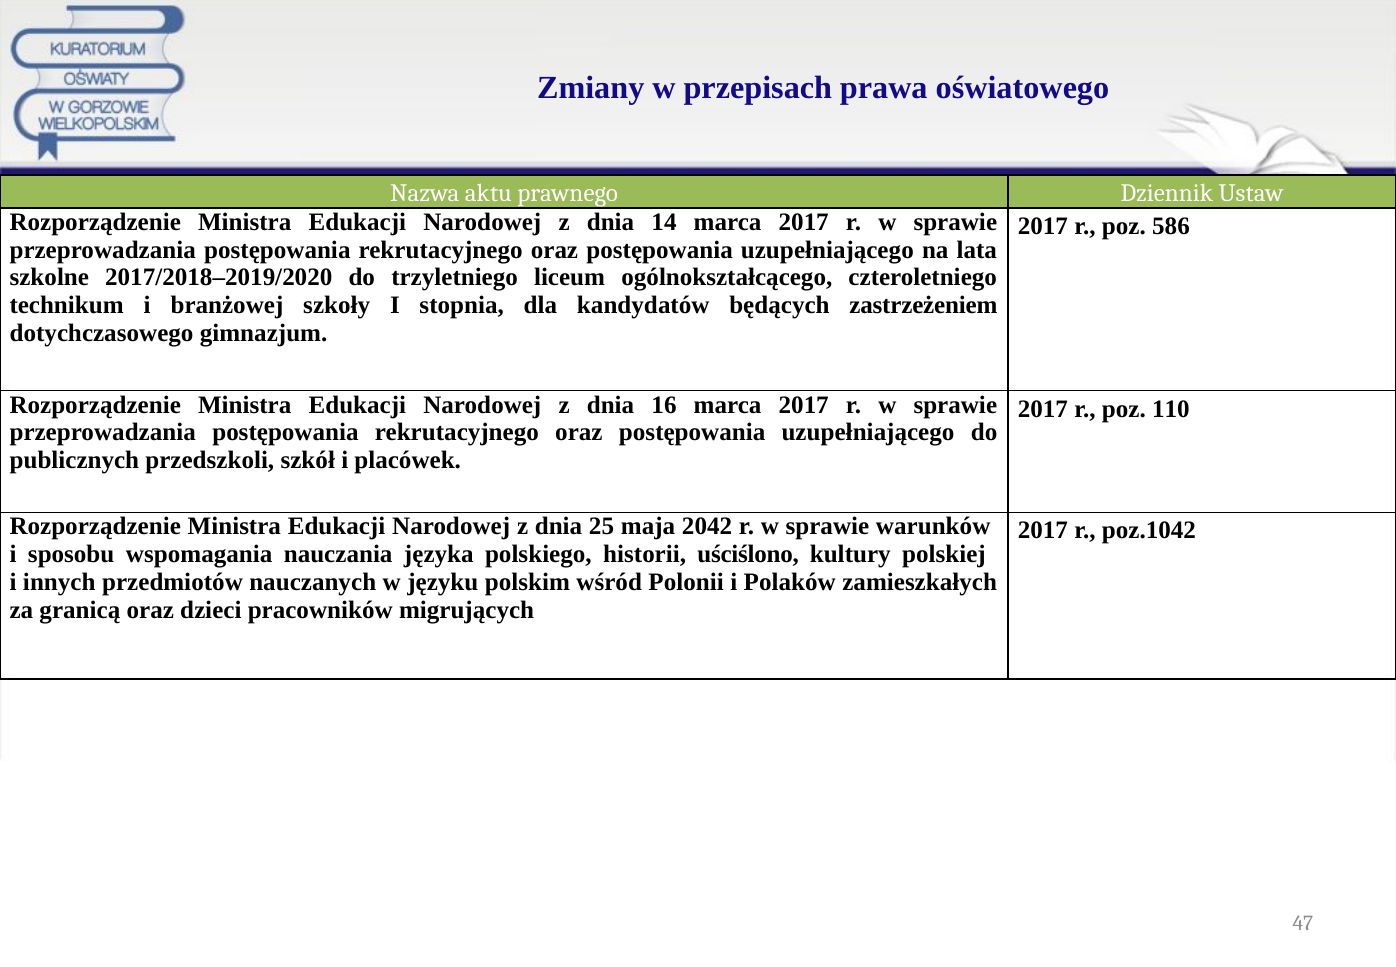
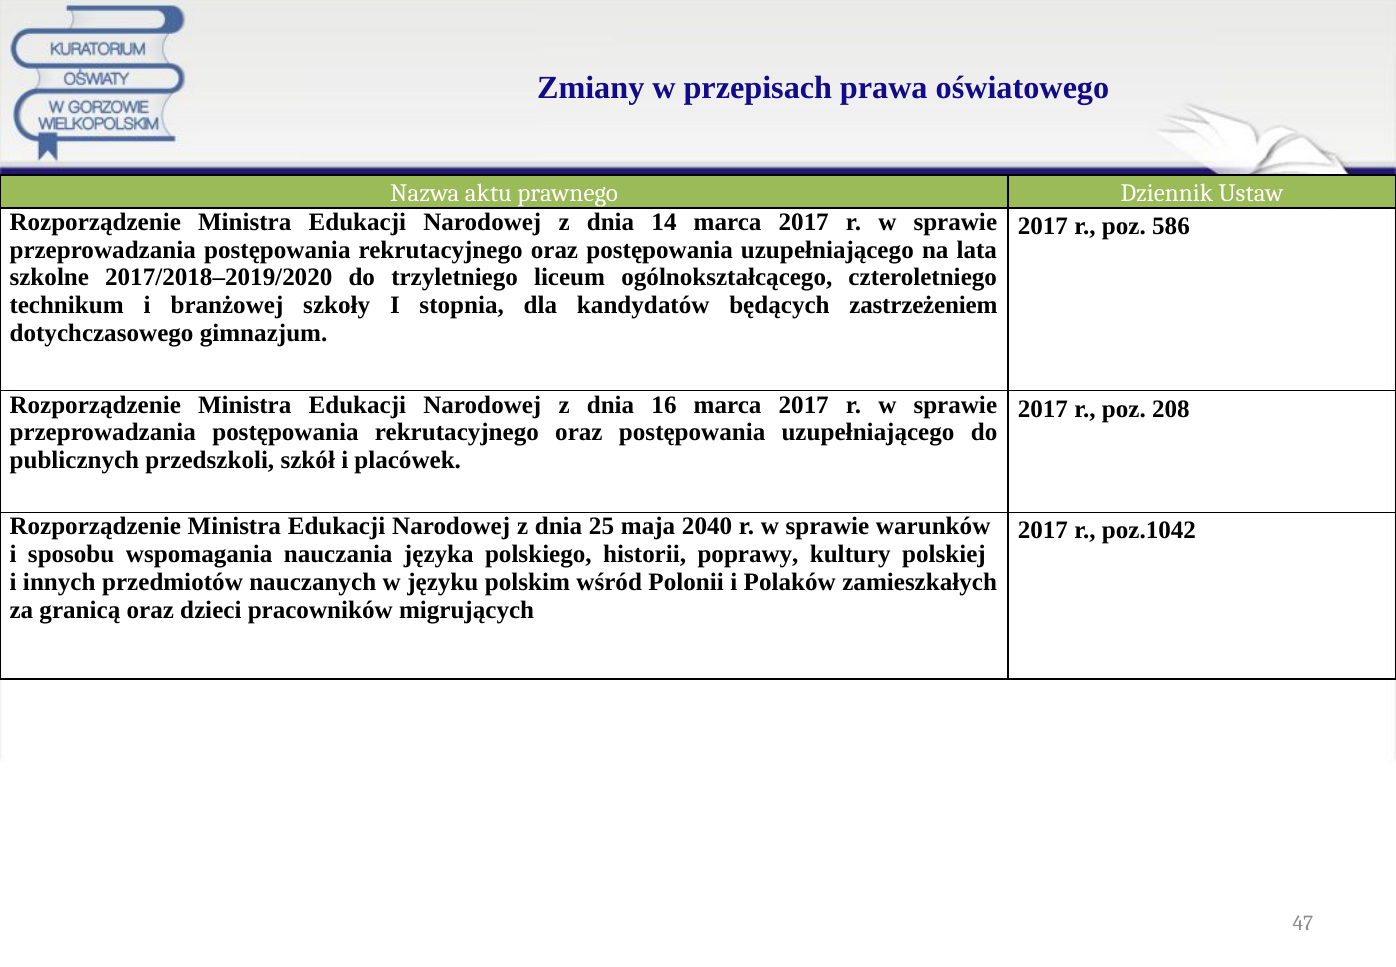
110: 110 -> 208
2042: 2042 -> 2040
uściślono: uściślono -> poprawy
